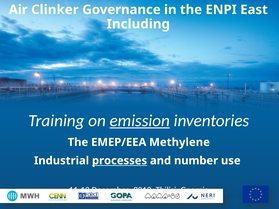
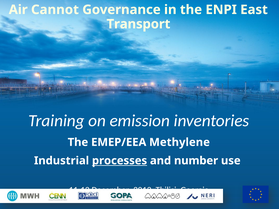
Clinker: Clinker -> Cannot
Including: Including -> Transport
emission underline: present -> none
